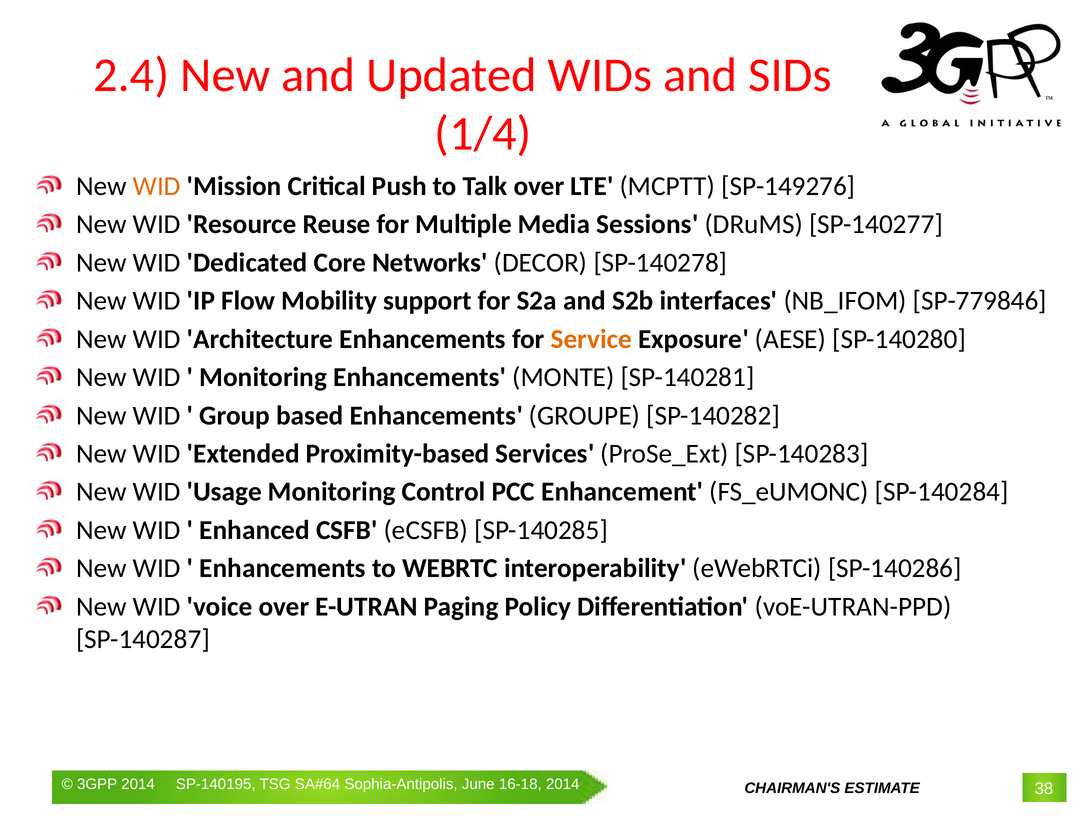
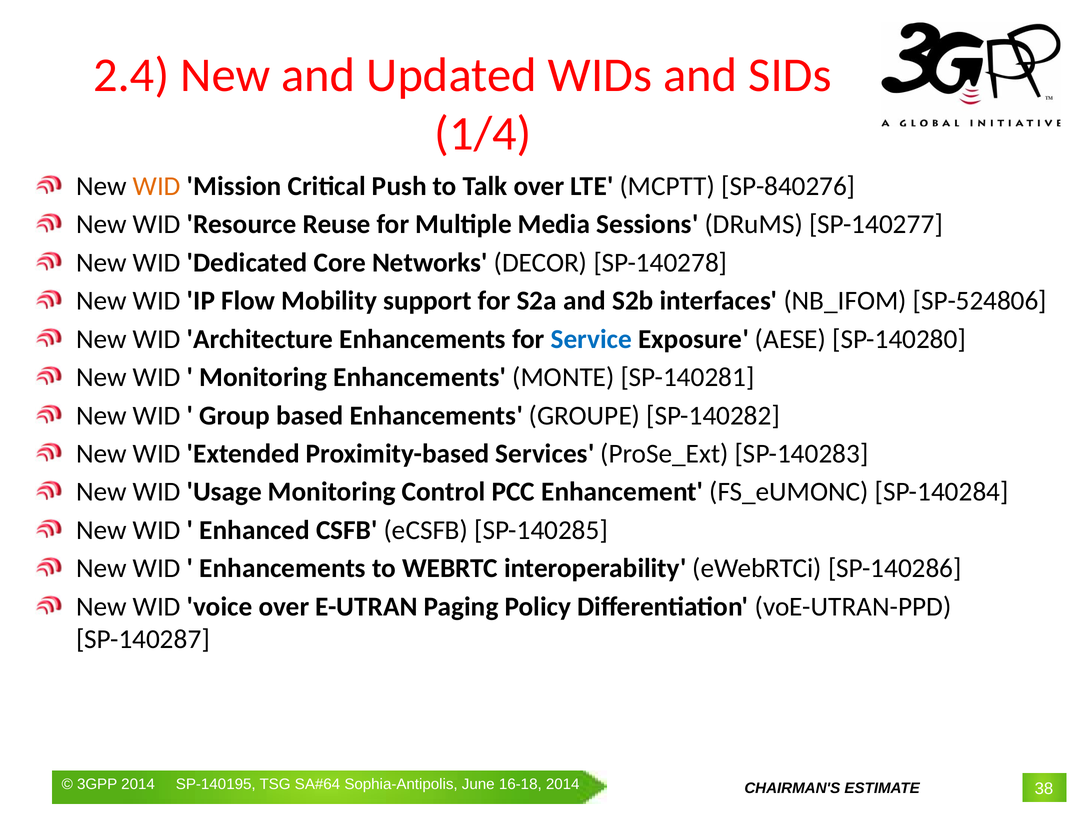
SP-149276: SP-149276 -> SP-840276
SP-779846: SP-779846 -> SP-524806
Service colour: orange -> blue
